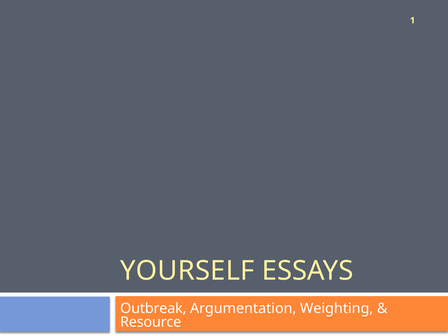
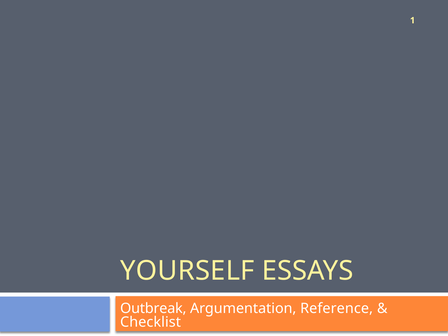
Weighting: Weighting -> Reference
Resource: Resource -> Checklist
